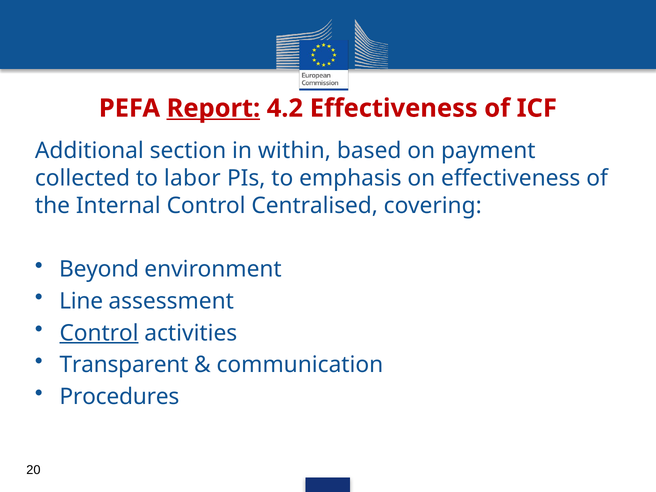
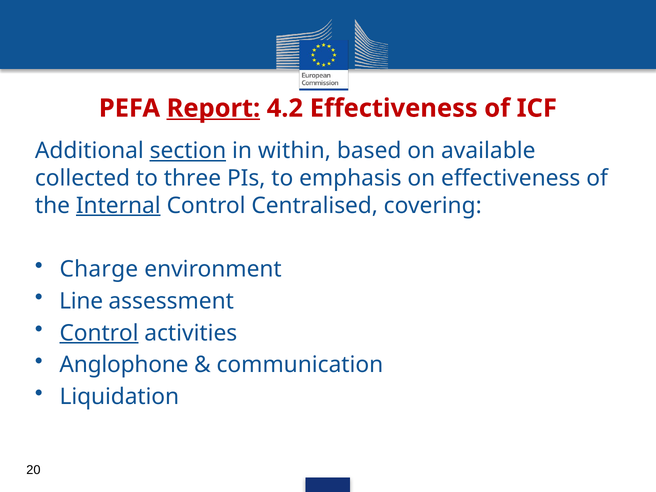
section underline: none -> present
payment: payment -> available
labor: labor -> three
Internal underline: none -> present
Beyond: Beyond -> Charge
Transparent: Transparent -> Anglophone
Procedures: Procedures -> Liquidation
